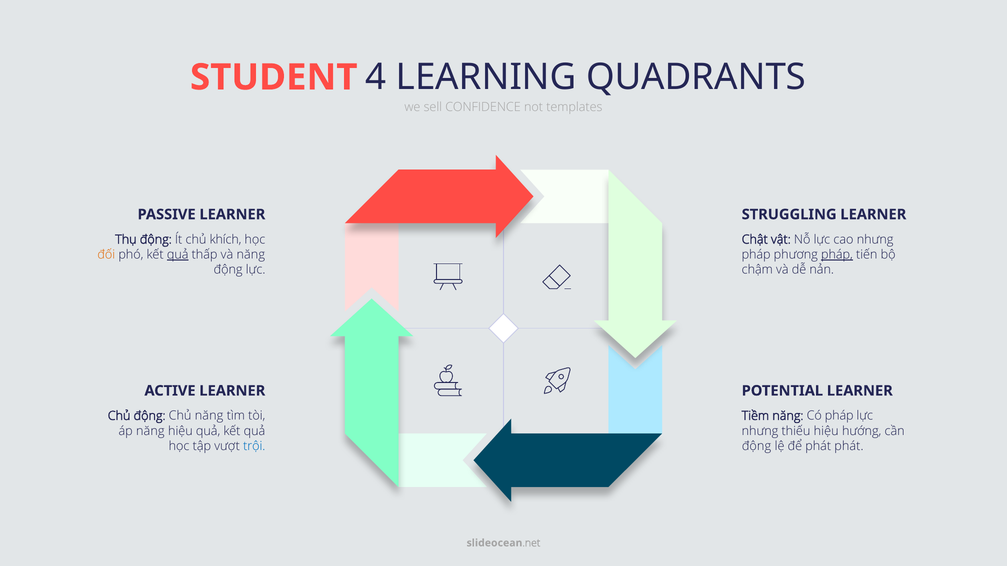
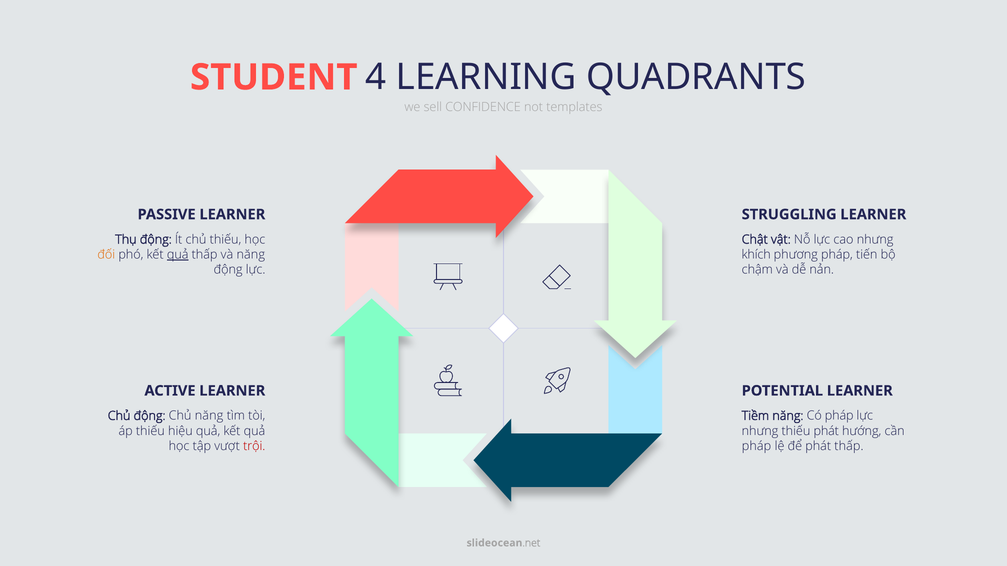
chủ khích: khích -> thiếu
pháp at (756, 255): pháp -> khích
pháp at (837, 255) underline: present -> none
áp năng: năng -> thiếu
thiếu hiệu: hiệu -> phát
trội colour: blue -> red
động at (756, 446): động -> pháp
phát phát: phát -> thấp
